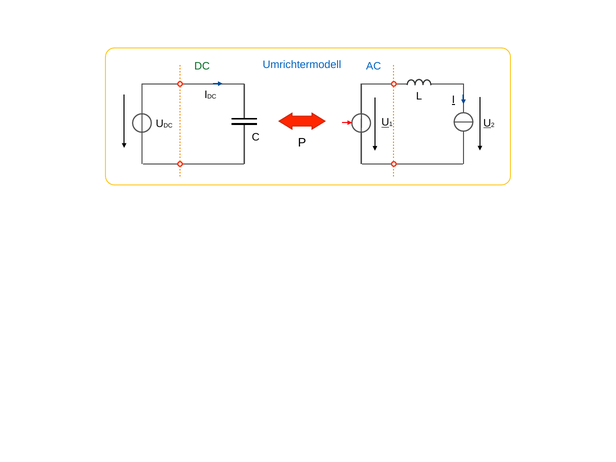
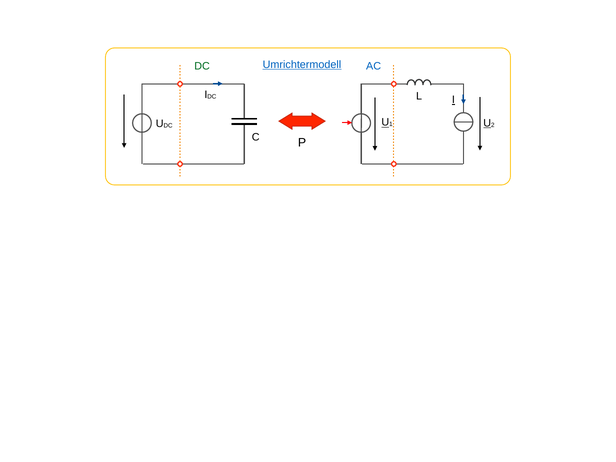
Umrichtermodell underline: none -> present
